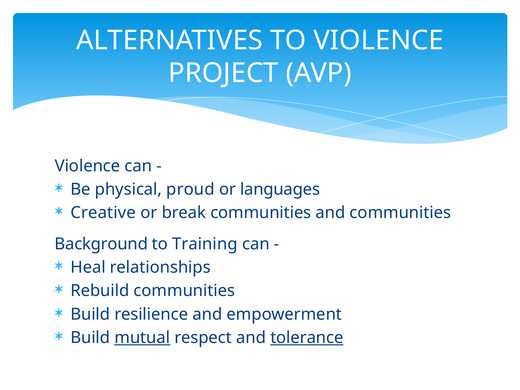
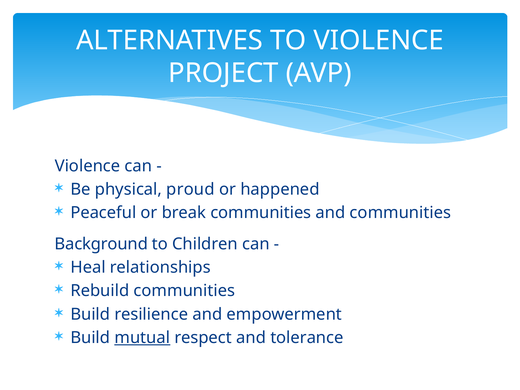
languages: languages -> happened
Creative: Creative -> Peaceful
Training: Training -> Children
tolerance underline: present -> none
